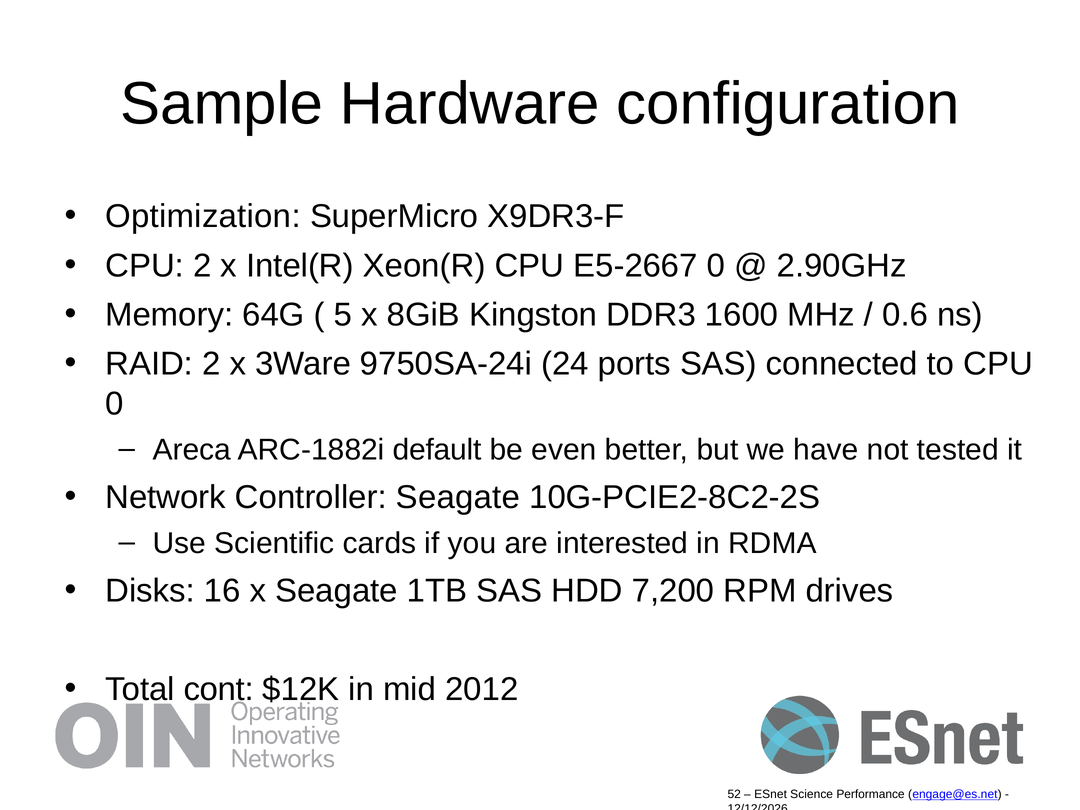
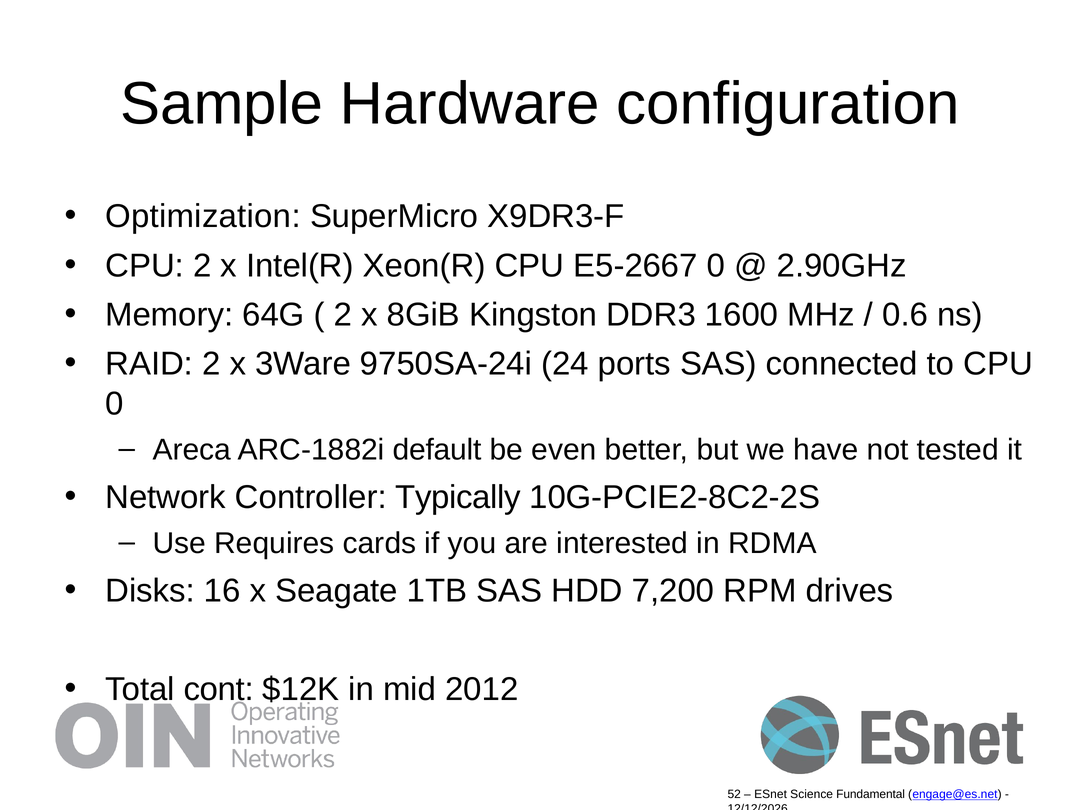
5 at (343, 315): 5 -> 2
Controller Seagate: Seagate -> Typically
Scientific: Scientific -> Requires
Performance: Performance -> Fundamental
